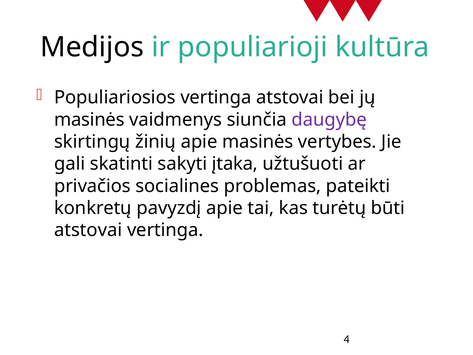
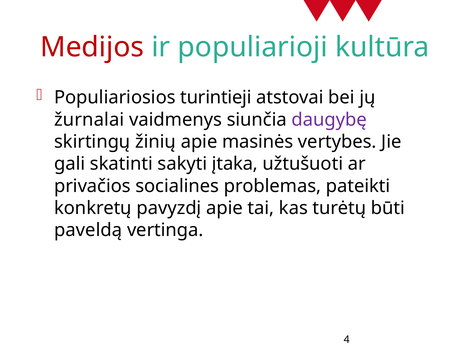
Medijos colour: black -> red
Populiariosios vertinga: vertinga -> turintieji
masinės at (89, 120): masinės -> žurnalai
atstovai at (88, 230): atstovai -> paveldą
